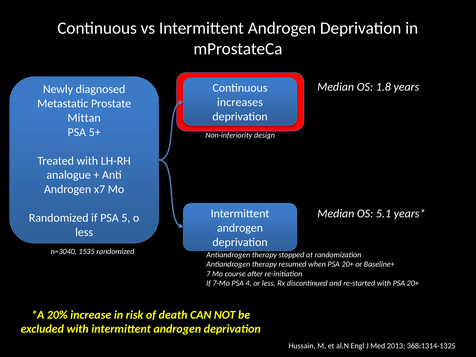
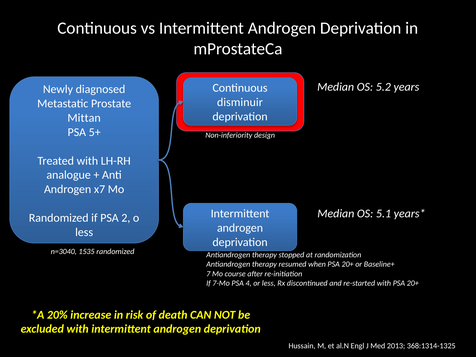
1.8: 1.8 -> 5.2
increases: increases -> disminuir
5: 5 -> 2
